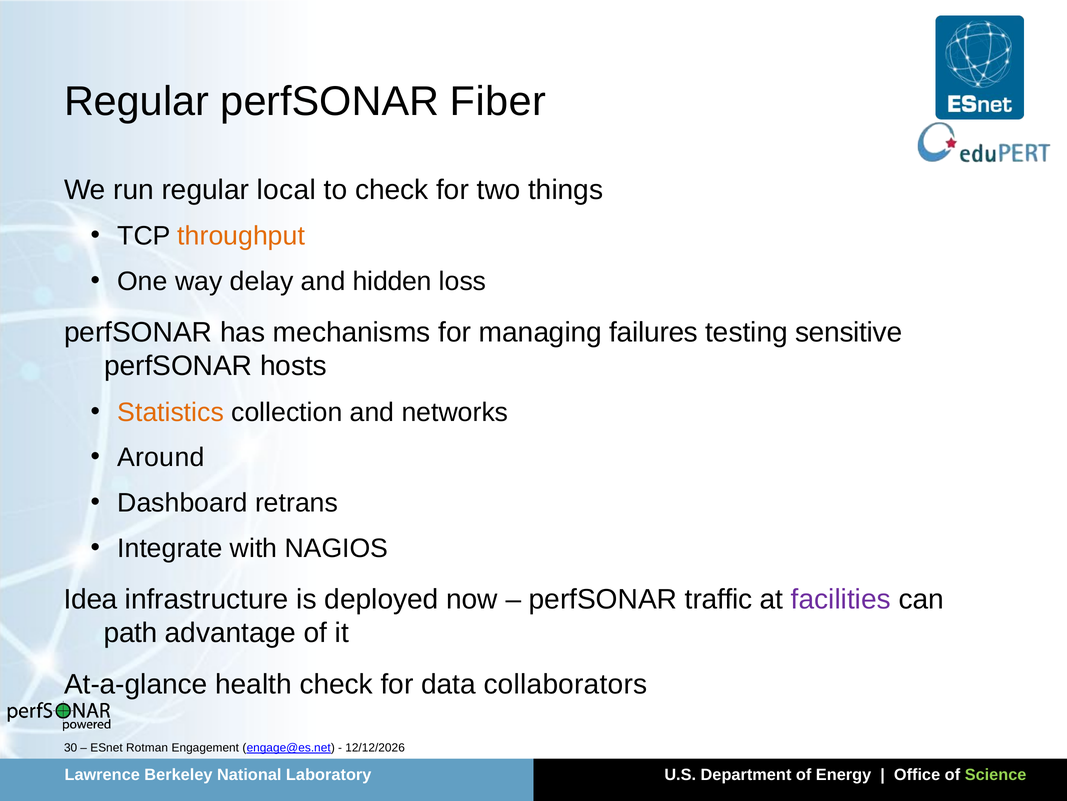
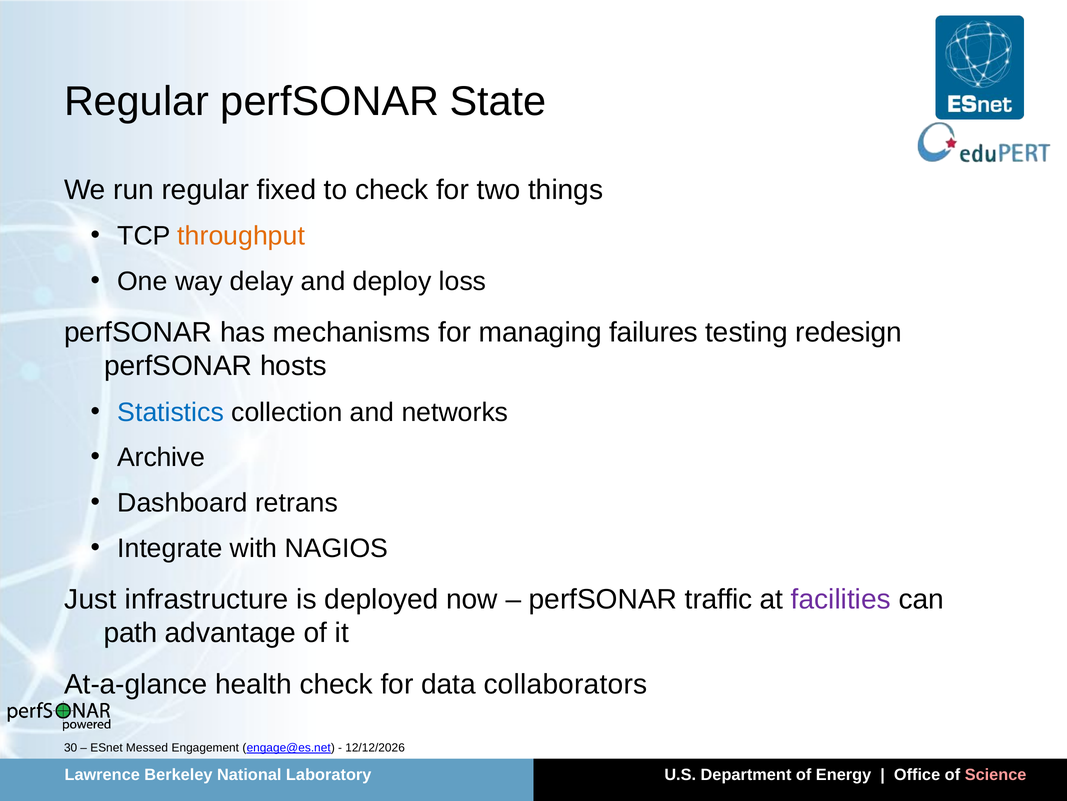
Fiber: Fiber -> State
local: local -> fixed
hidden: hidden -> deploy
sensitive: sensitive -> redesign
Statistics colour: orange -> blue
Around: Around -> Archive
Idea: Idea -> Just
Rotman: Rotman -> Messed
Science colour: light green -> pink
